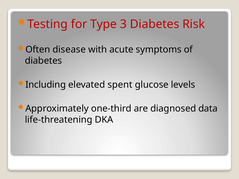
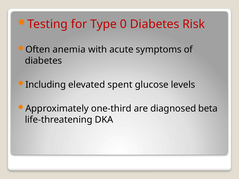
3: 3 -> 0
disease: disease -> anemia
data: data -> beta
